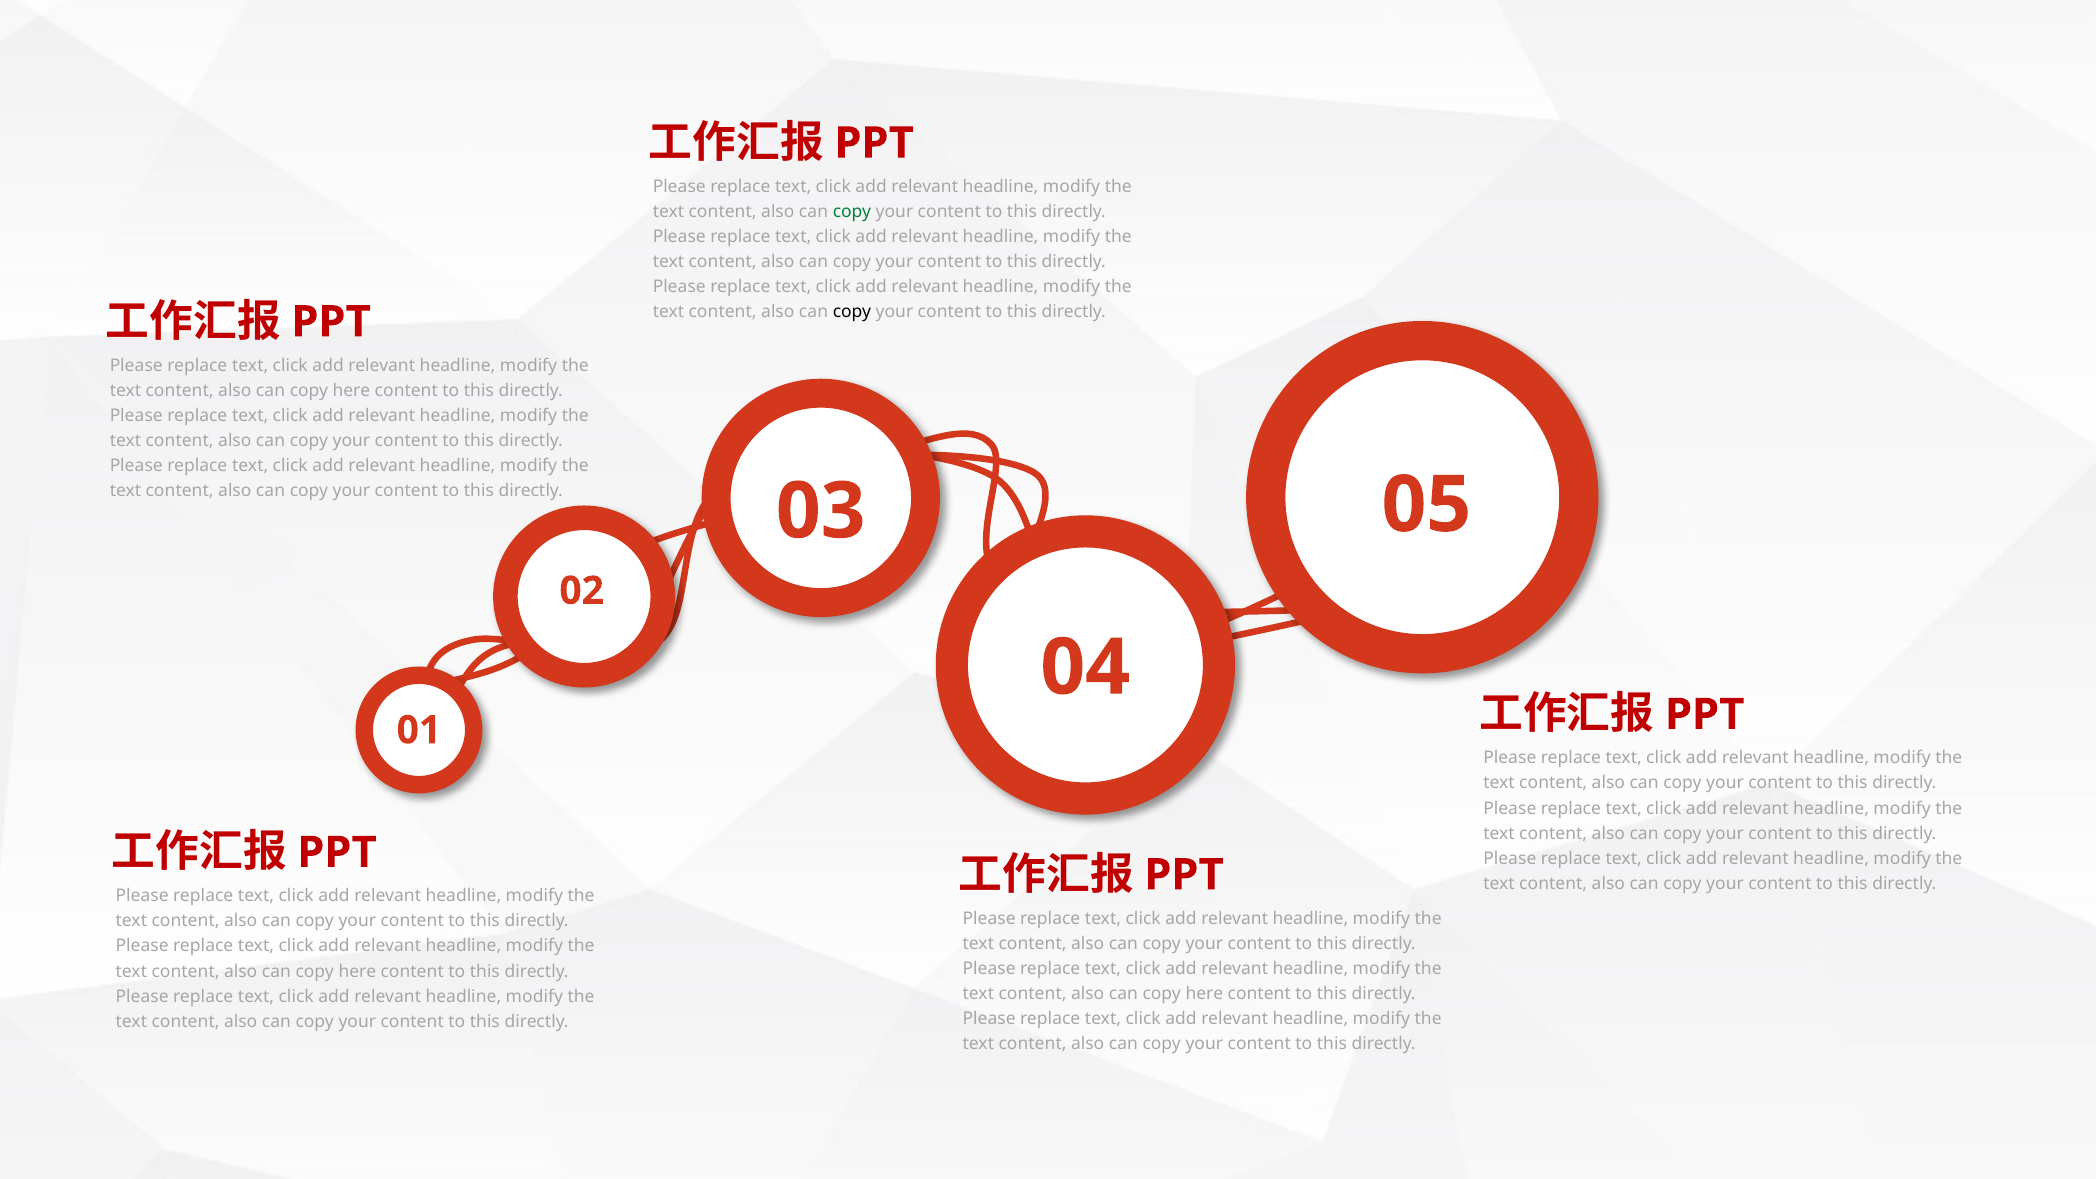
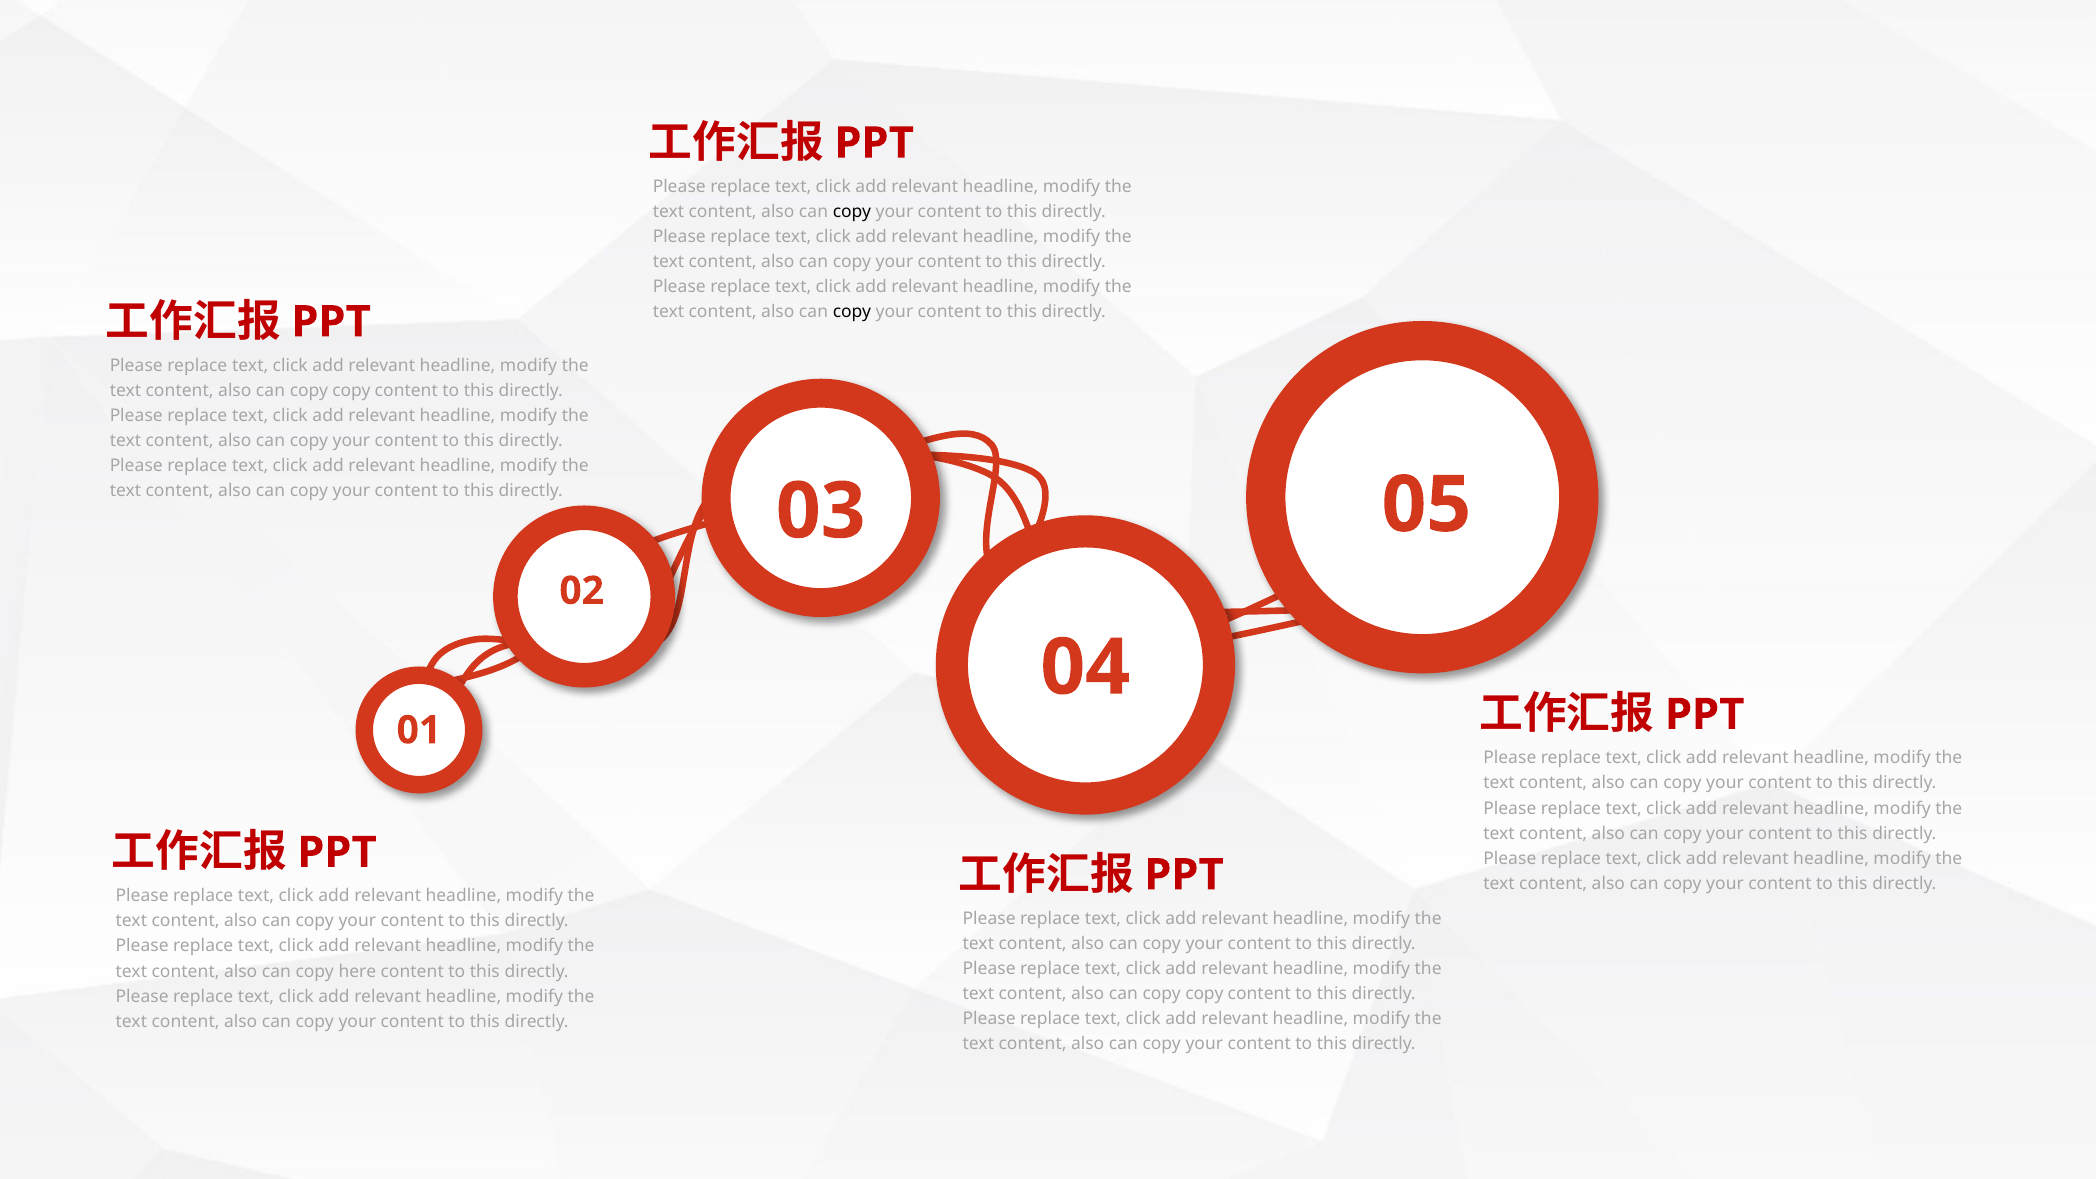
copy at (852, 212) colour: green -> black
here at (351, 391): here -> copy
here at (1204, 994): here -> copy
